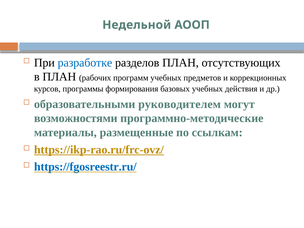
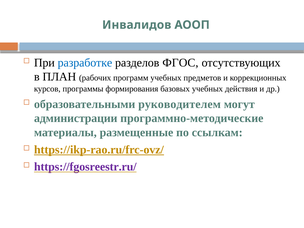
Недельной: Недельной -> Инвалидов
разделов ПЛАН: ПЛАН -> ФГОС
возможностями: возможностями -> администрации
https://fgosreestr.ru/ colour: blue -> purple
